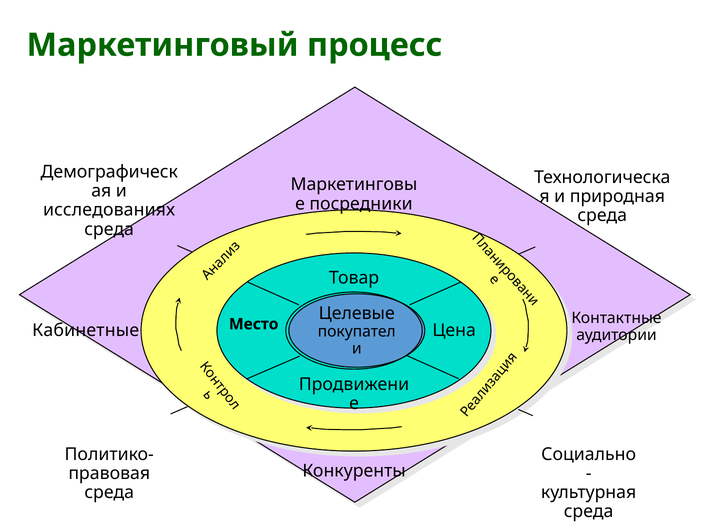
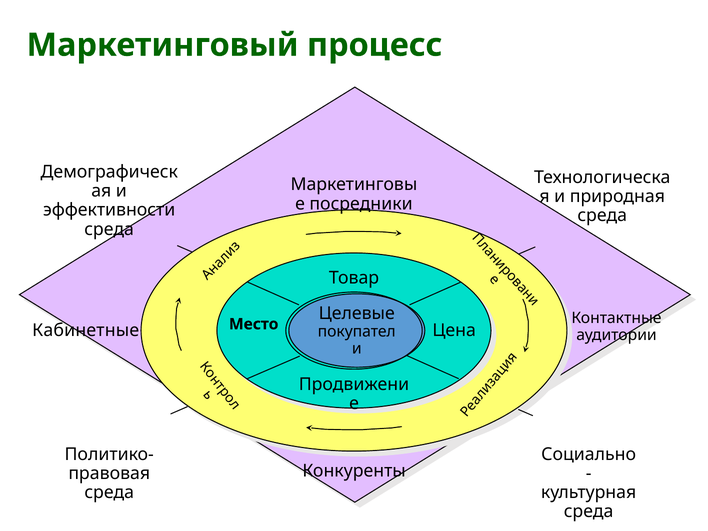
исследованиях: исследованиях -> эффективности
